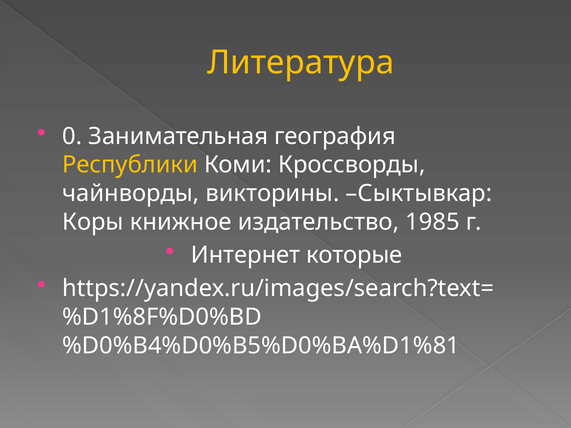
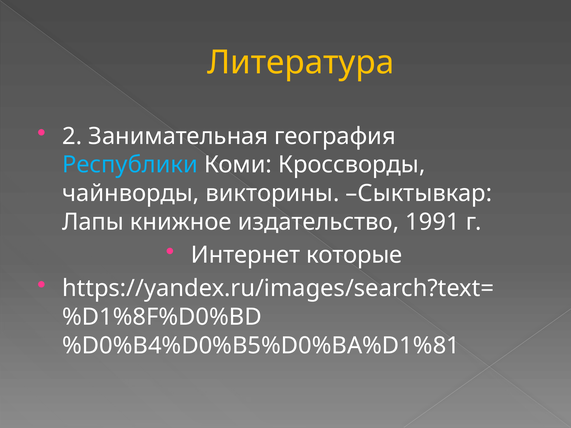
0: 0 -> 2
Республики colour: yellow -> light blue
Коры: Коры -> Лапы
1985: 1985 -> 1991
